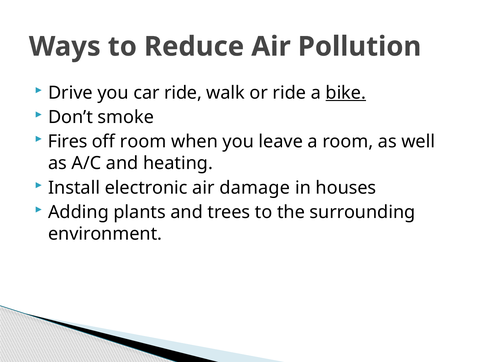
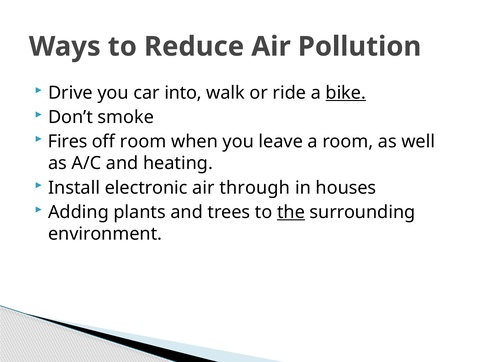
car ride: ride -> into
damage: damage -> through
the underline: none -> present
